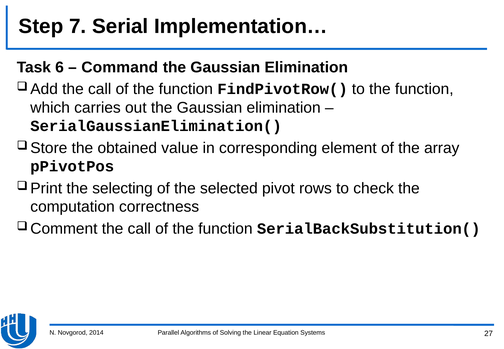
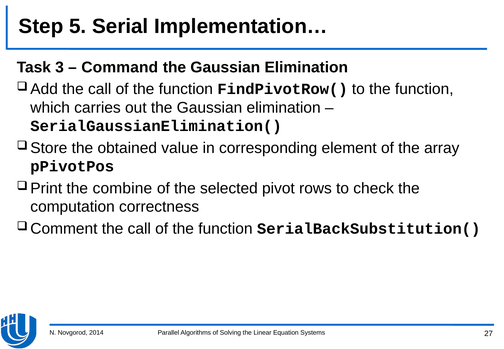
7: 7 -> 5
6: 6 -> 3
selecting: selecting -> combine
